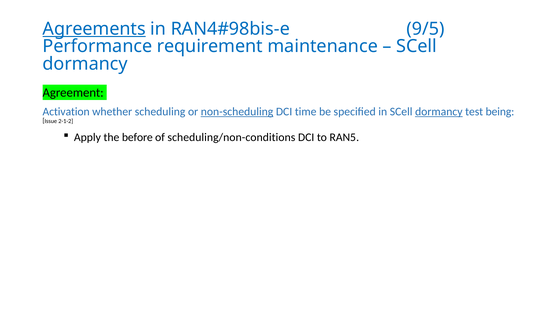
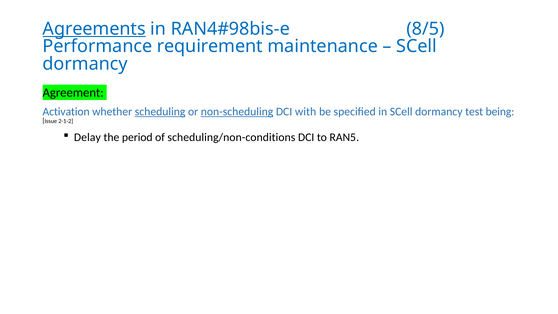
9/5: 9/5 -> 8/5
scheduling underline: none -> present
time: time -> with
dormancy at (439, 111) underline: present -> none
Apply: Apply -> Delay
before: before -> period
